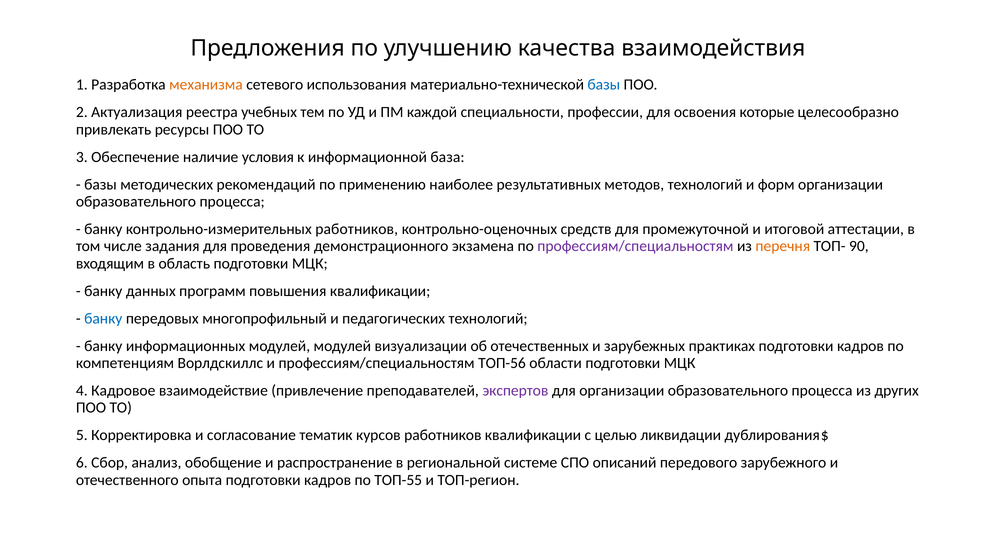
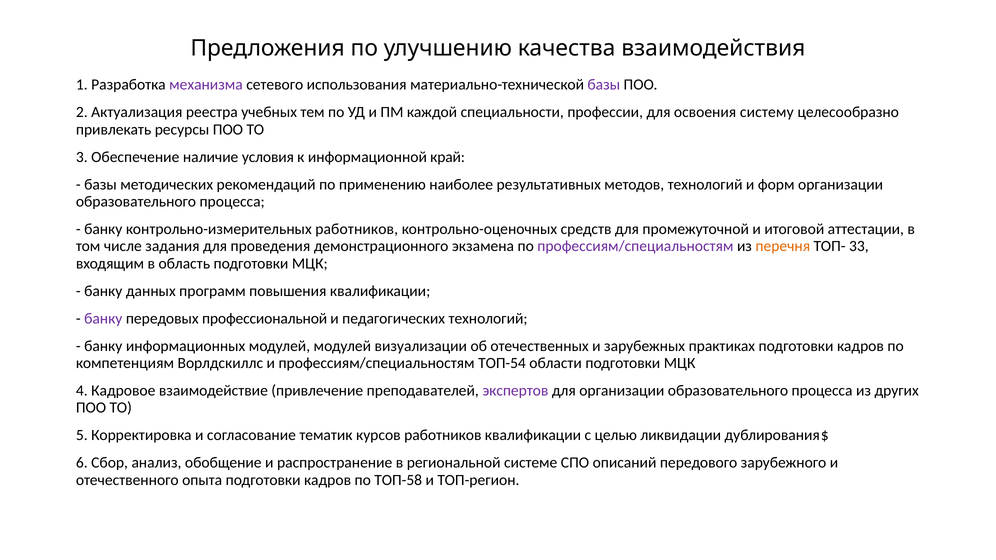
механизма colour: orange -> purple
базы at (604, 85) colour: blue -> purple
которые: которые -> систему
база: база -> край
90: 90 -> 33
банку at (103, 319) colour: blue -> purple
многопрофильный: многопрофильный -> профессиональной
ТОП-56: ТОП-56 -> ТОП-54
ТОП-55: ТОП-55 -> ТОП-58
